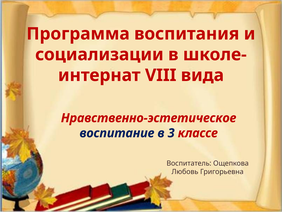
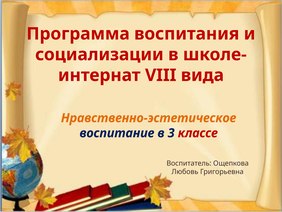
Нравственно-эстетическое colour: red -> orange
